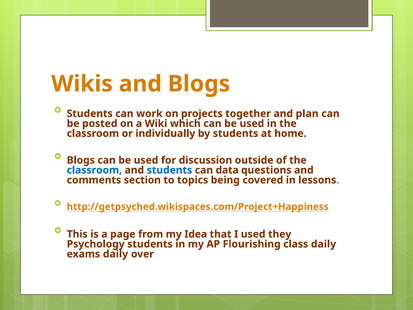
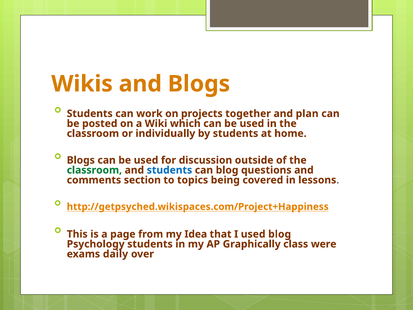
classroom at (94, 170) colour: blue -> green
can data: data -> blog
used they: they -> blog
Flourishing: Flourishing -> Graphically
class daily: daily -> were
